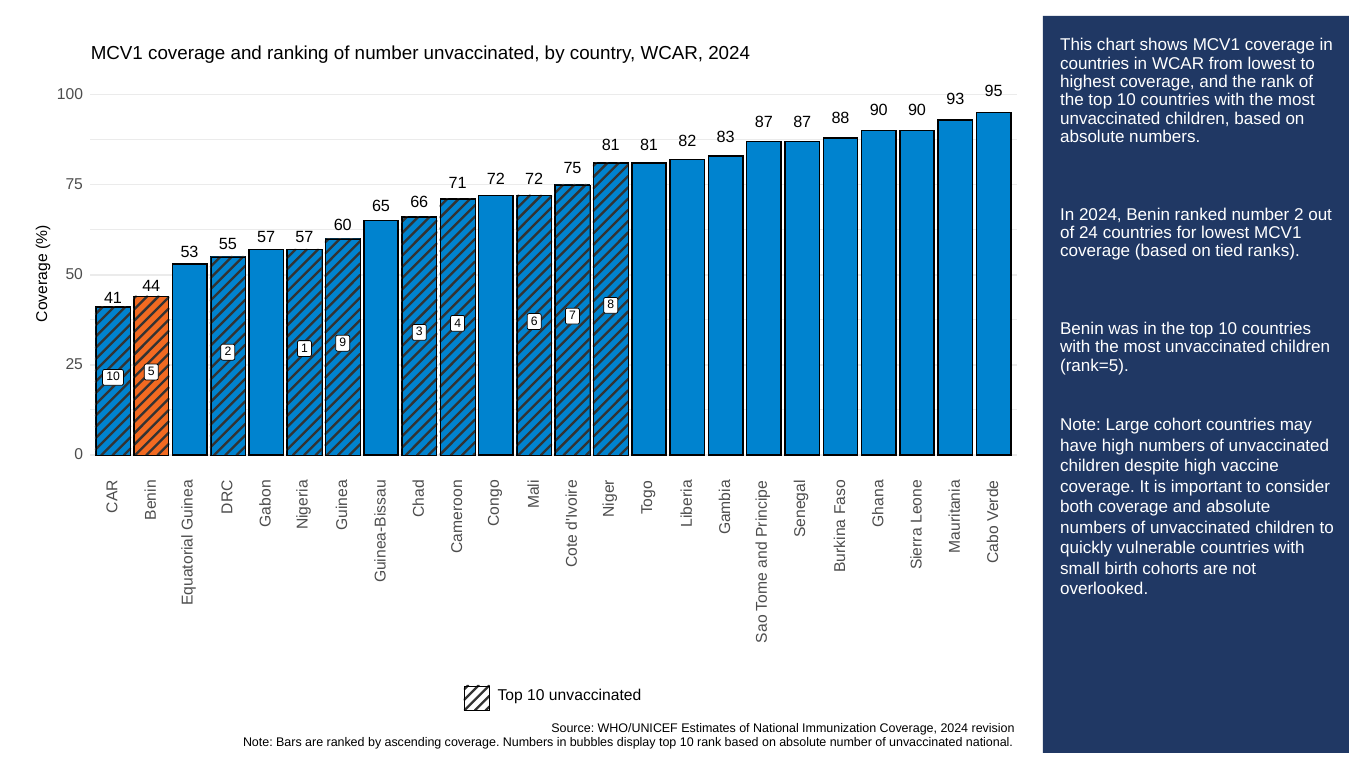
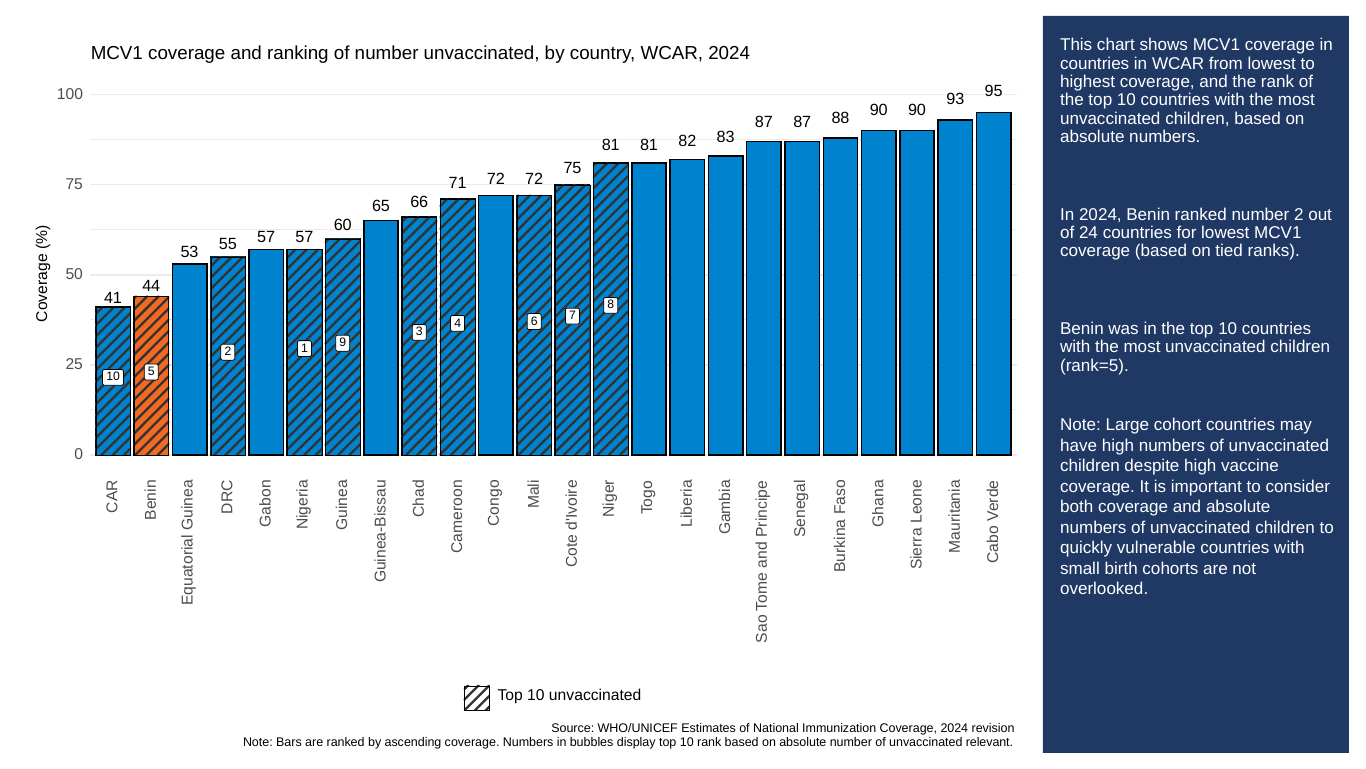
unvaccinated national: national -> relevant
